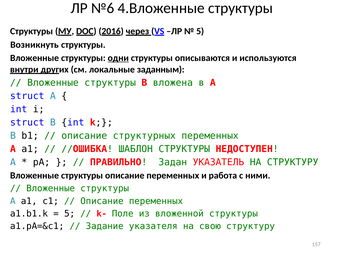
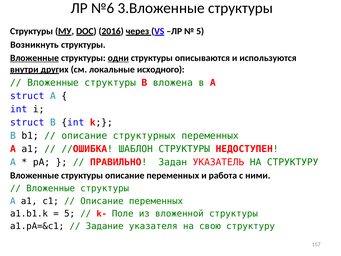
4.Вложенные: 4.Вложенные -> 3.Вложенные
Вложенные at (35, 58) underline: none -> present
заданным: заданным -> исходного
